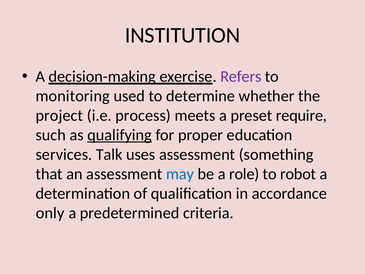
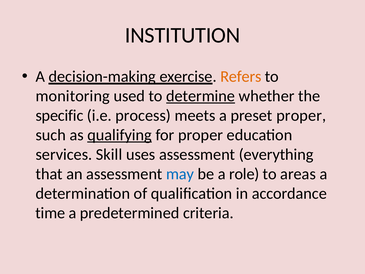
Refers colour: purple -> orange
determine underline: none -> present
project: project -> specific
preset require: require -> proper
Talk: Talk -> Skill
something: something -> everything
robot: robot -> areas
only: only -> time
